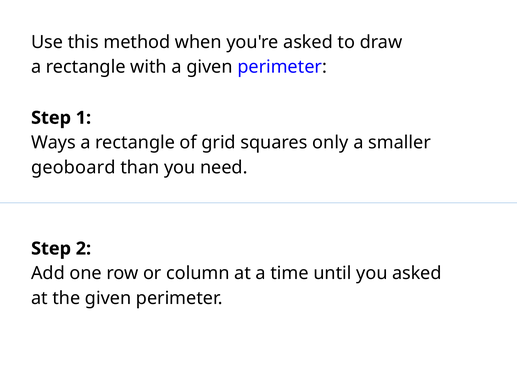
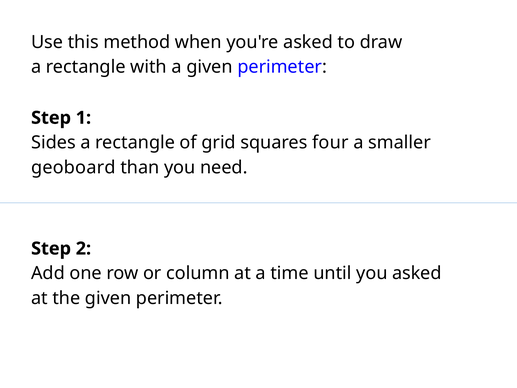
Ways: Ways -> Sides
only: only -> four
